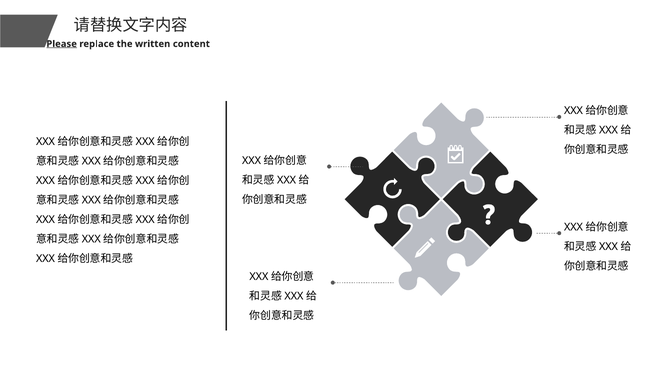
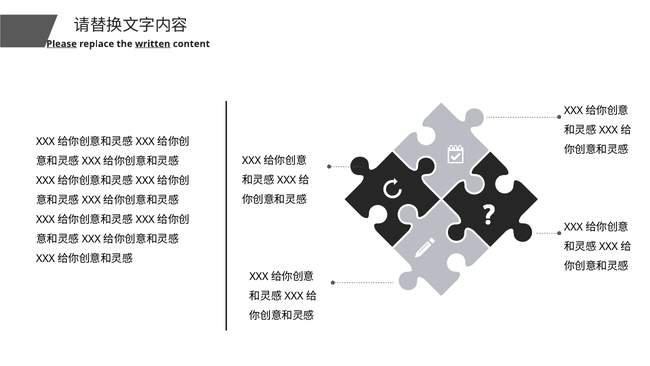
written underline: none -> present
